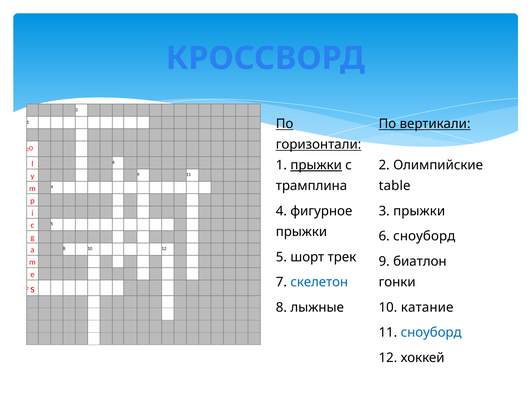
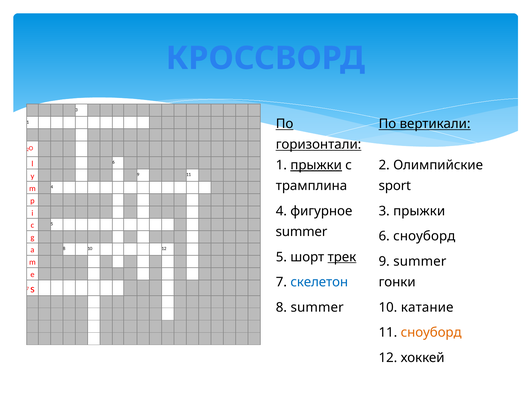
table: table -> sport
прыжки at (301, 232): прыжки -> summer
трек underline: none -> present
9 биатлон: биатлон -> summer
8 лыжные: лыжные -> summer
сноуборд at (431, 333) colour: blue -> orange
